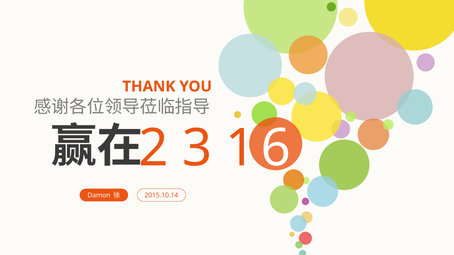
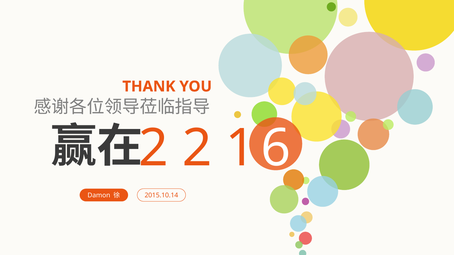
2 3: 3 -> 2
